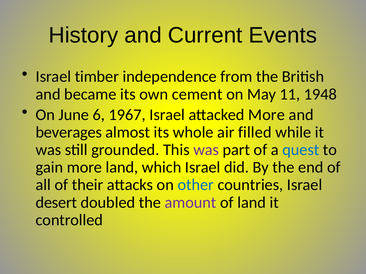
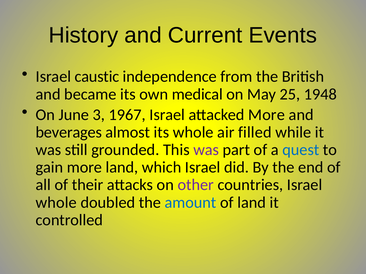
timber: timber -> caustic
cement: cement -> medical
11: 11 -> 25
6: 6 -> 3
other colour: blue -> purple
desert at (56, 203): desert -> whole
amount colour: purple -> blue
